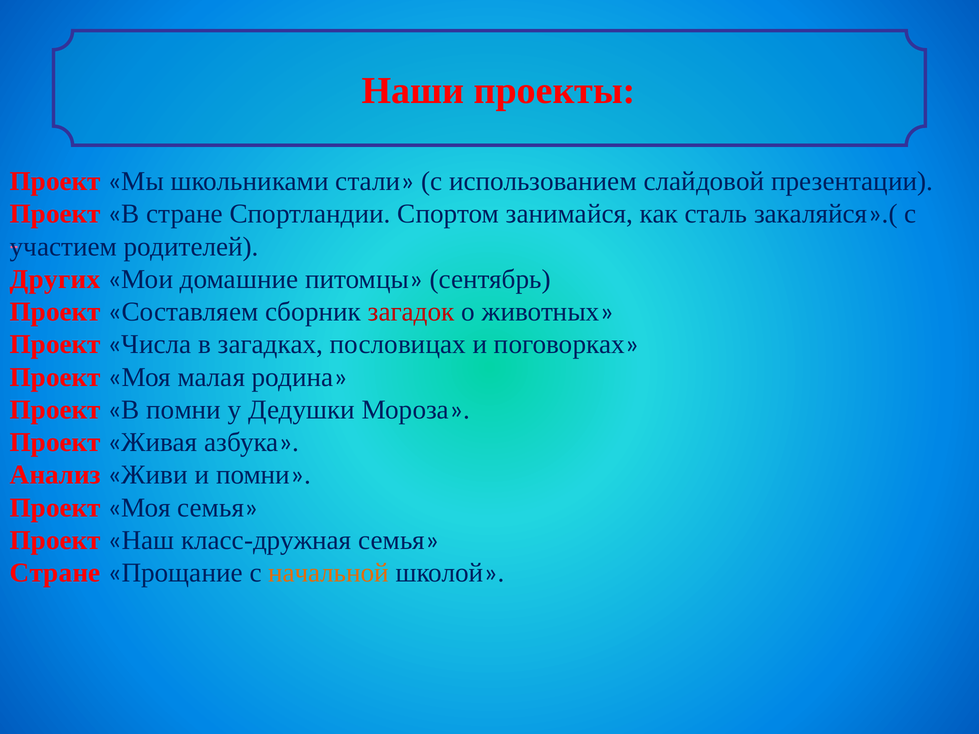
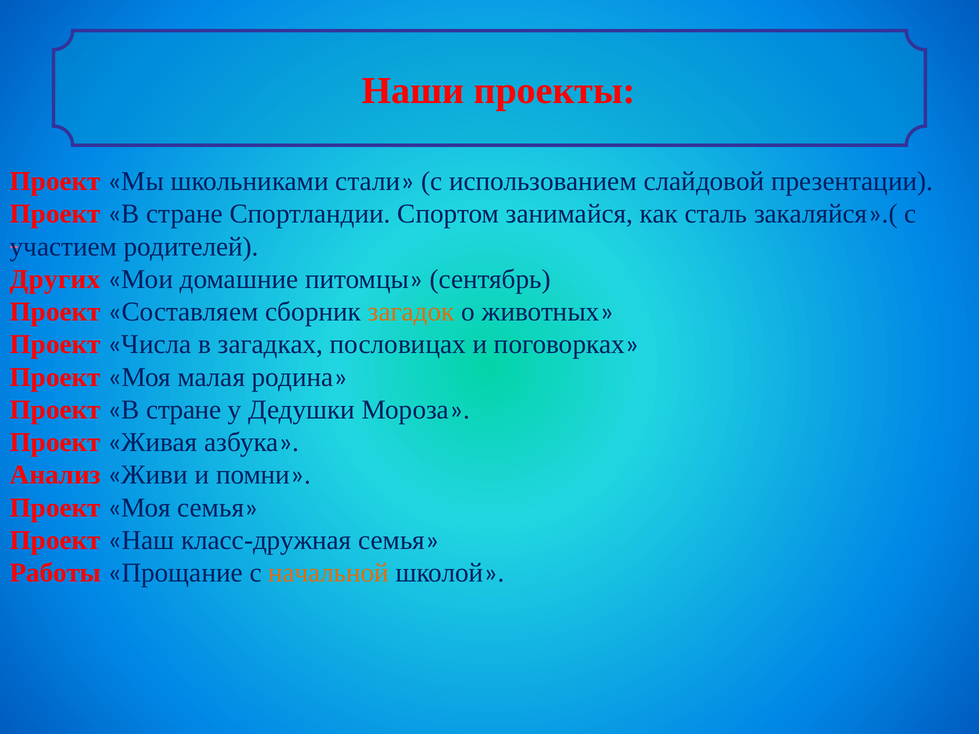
загадок colour: red -> orange
помни at (184, 410): помни -> стране
Стране at (55, 573): Стране -> Работы
